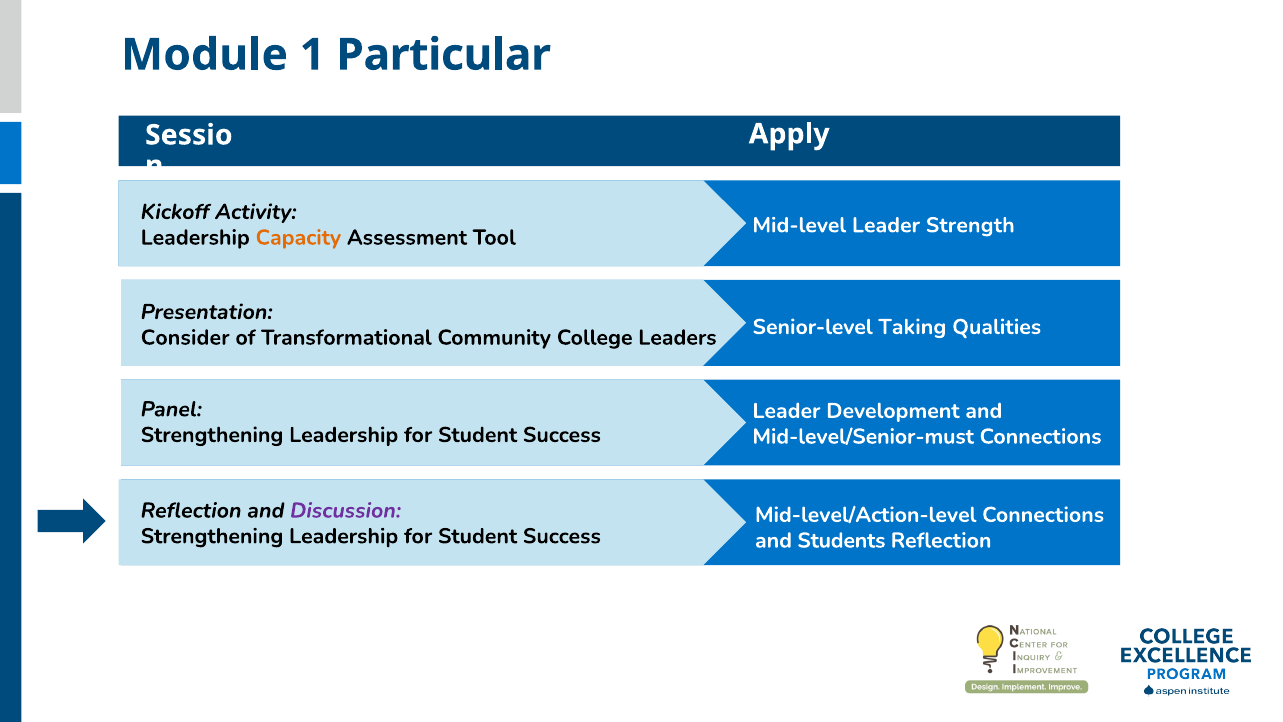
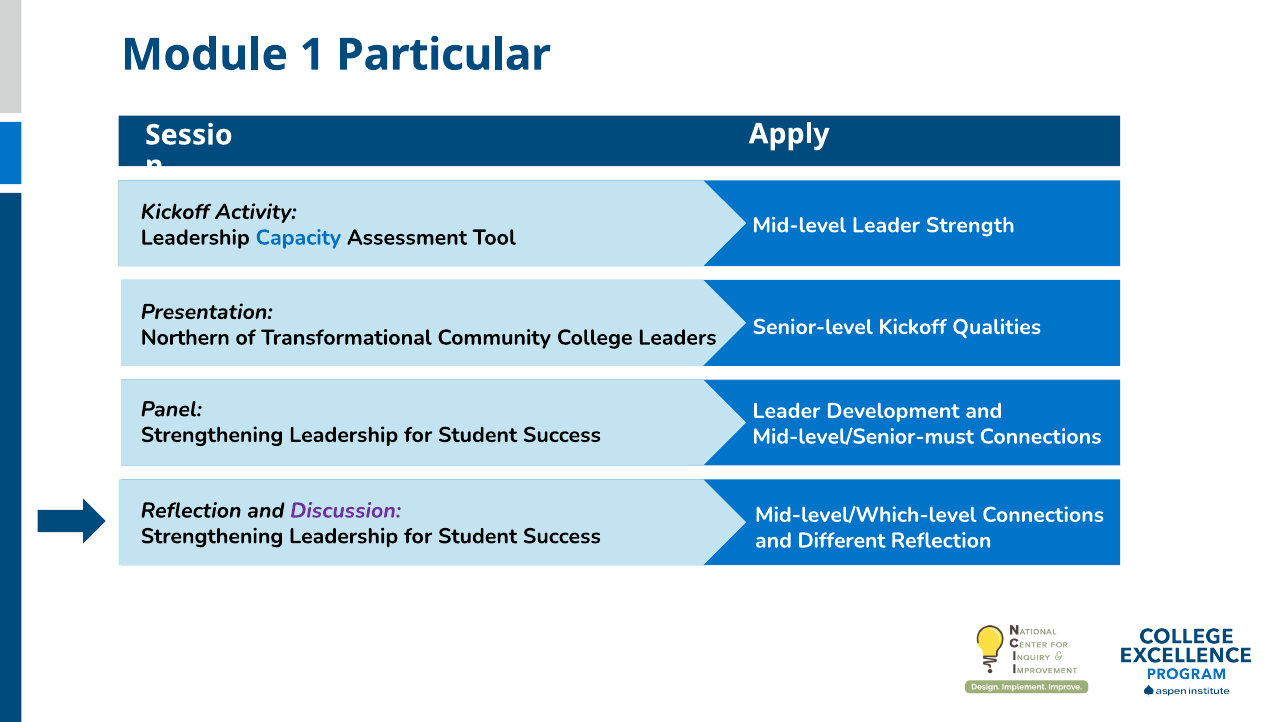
Capacity colour: orange -> blue
Senior-level Taking: Taking -> Kickoff
Consider: Consider -> Northern
Mid-level/Action-level: Mid-level/Action-level -> Mid-level/Which-level
Students: Students -> Different
